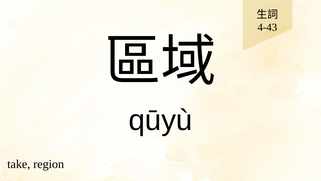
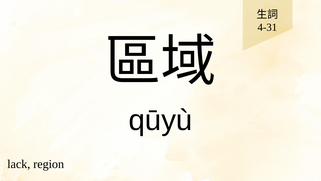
4-43: 4-43 -> 4-31
take: take -> lack
